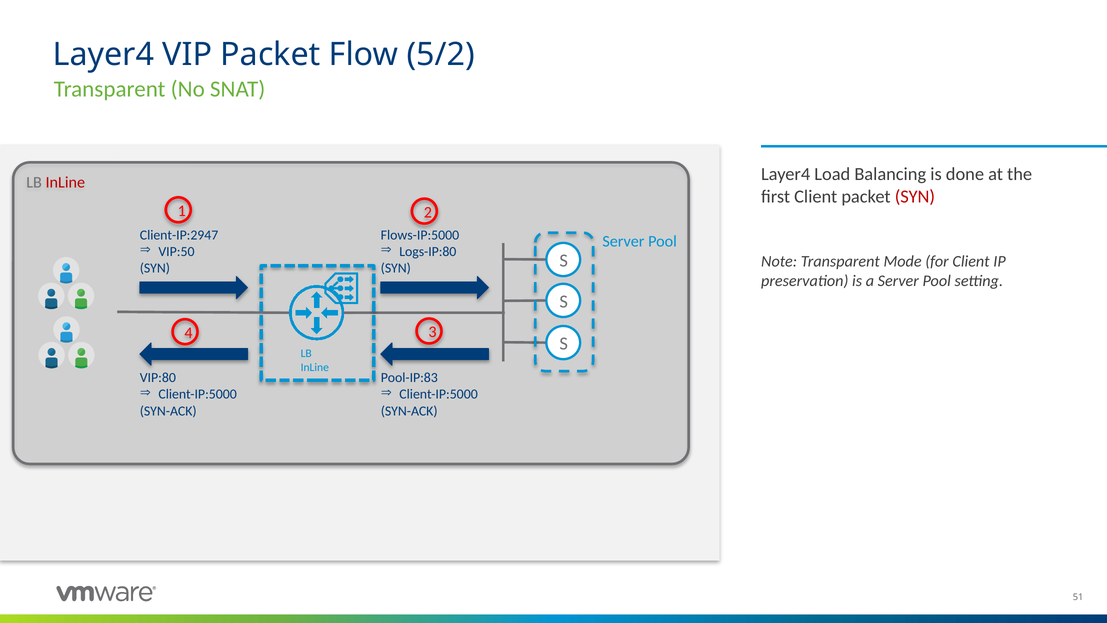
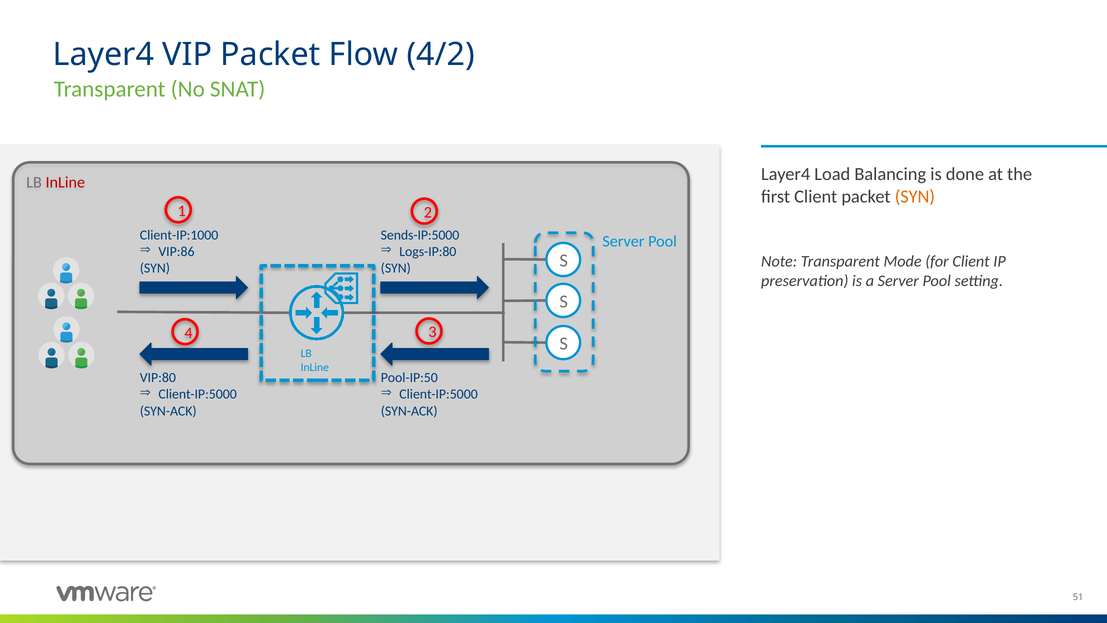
5/2: 5/2 -> 4/2
SYN at (915, 196) colour: red -> orange
Client-IP:2947: Client-IP:2947 -> Client-IP:1000
Flows-IP:5000: Flows-IP:5000 -> Sends-IP:5000
VIP:50: VIP:50 -> VIP:86
Pool-IP:83: Pool-IP:83 -> Pool-IP:50
